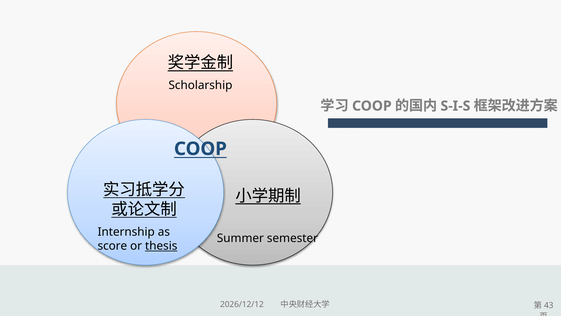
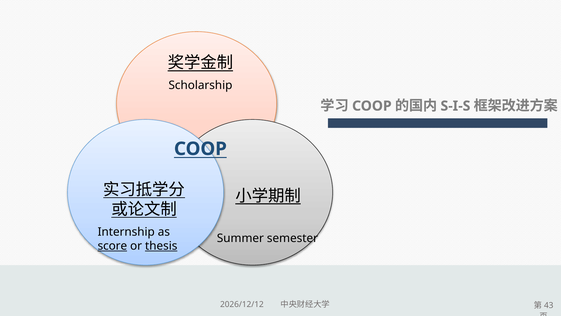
score underline: none -> present
